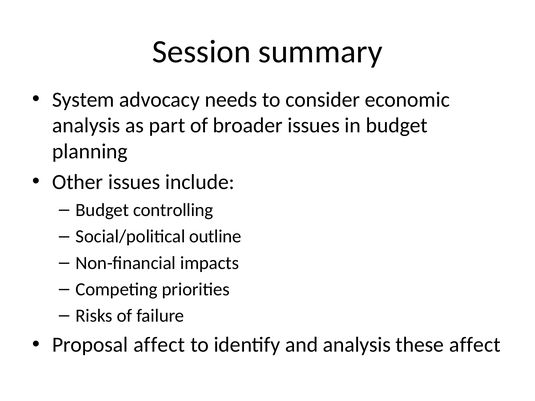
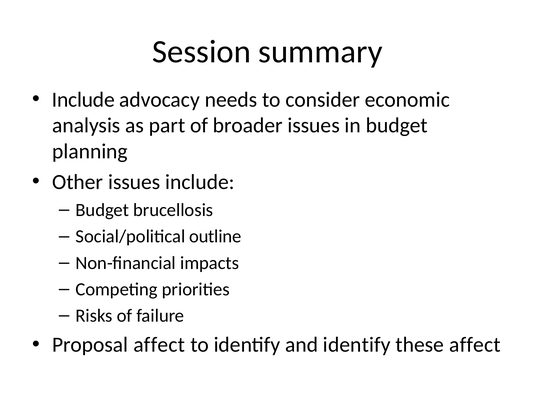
System at (83, 100): System -> Include
controlling: controlling -> brucellosis
and analysis: analysis -> identify
